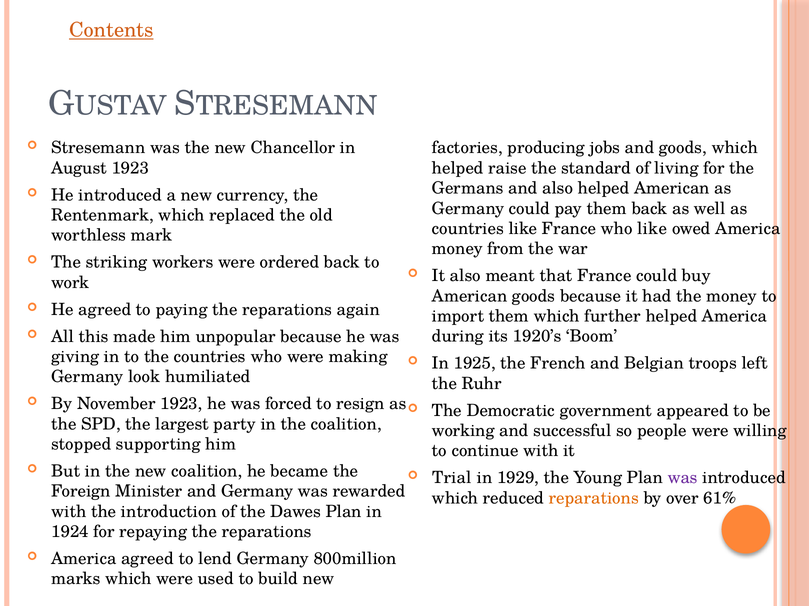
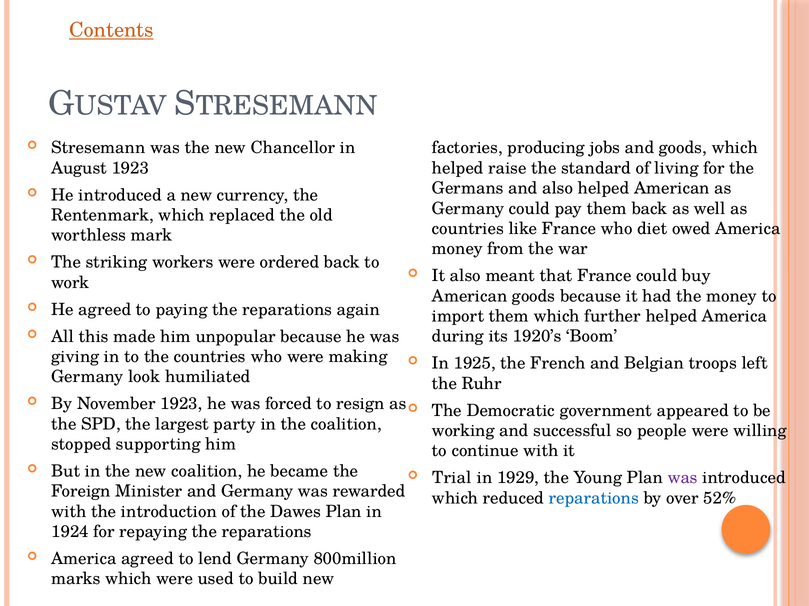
who like: like -> diet
reparations at (594, 499) colour: orange -> blue
61%: 61% -> 52%
